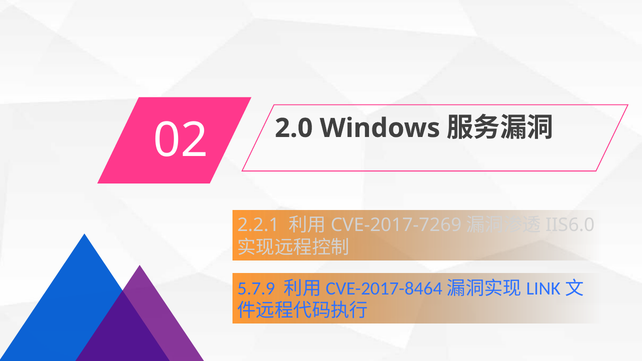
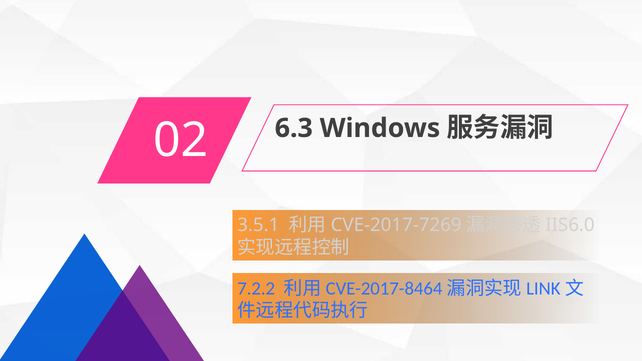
2.0: 2.0 -> 6.3
2.2.1: 2.2.1 -> 3.5.1
5.7.9: 5.7.9 -> 7.2.2
